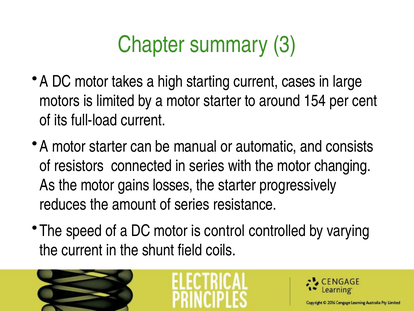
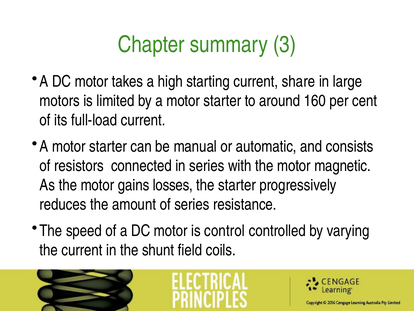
cases: cases -> share
154: 154 -> 160
changing: changing -> magnetic
